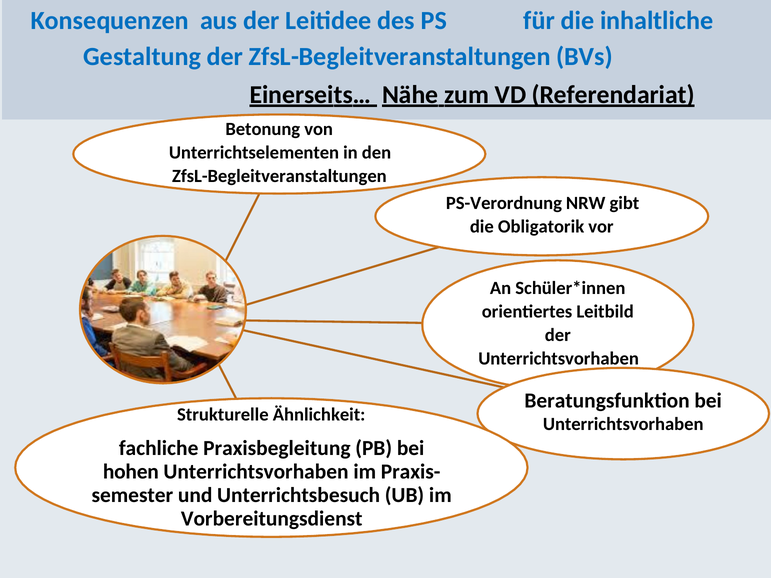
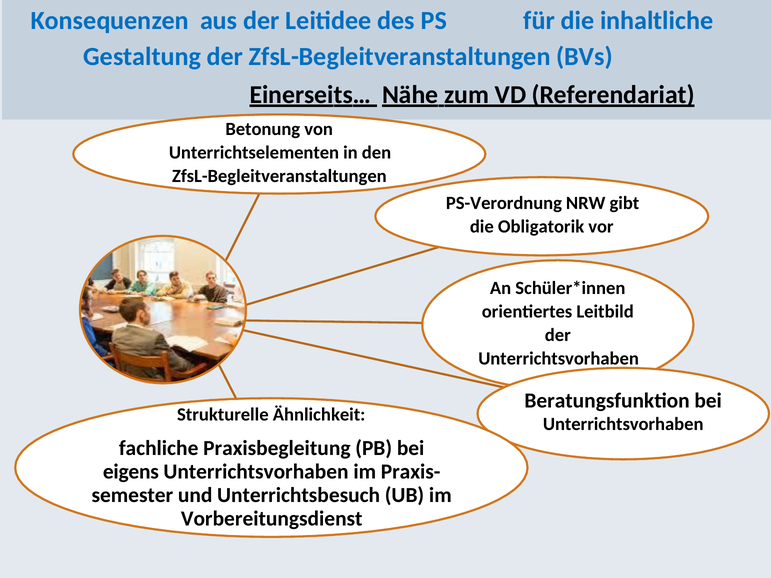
hohen: hohen -> eigens
